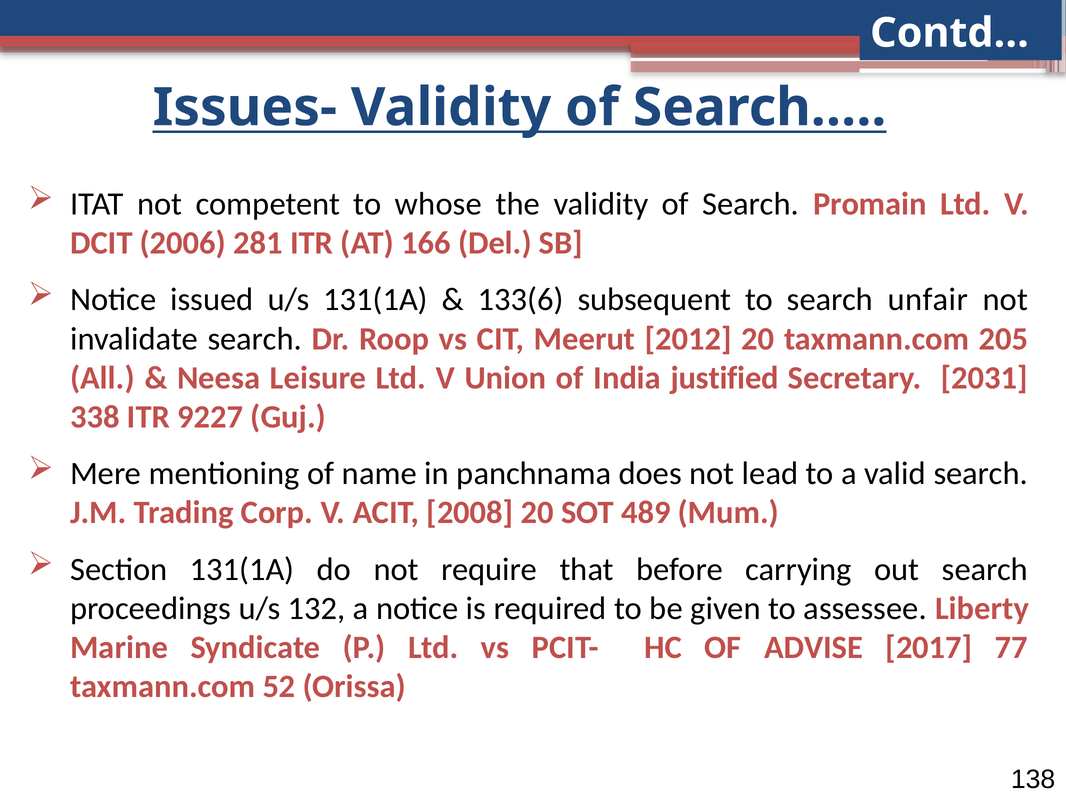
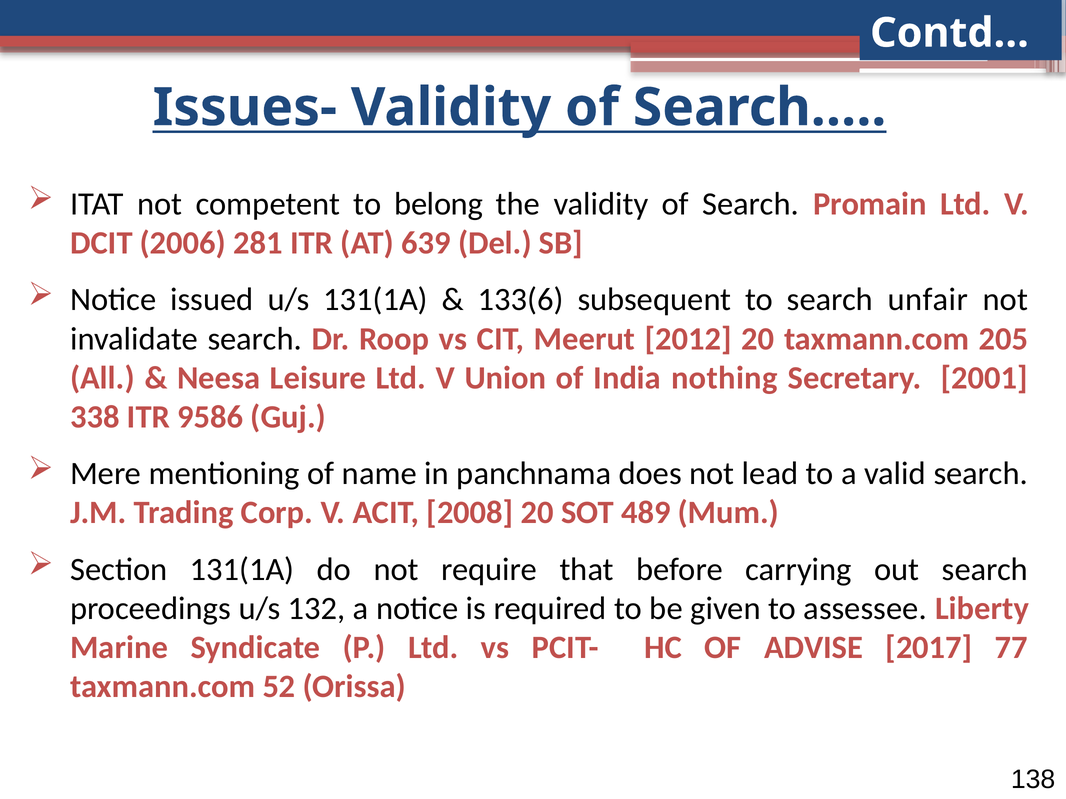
whose: whose -> belong
166: 166 -> 639
justified: justified -> nothing
2031: 2031 -> 2001
9227: 9227 -> 9586
